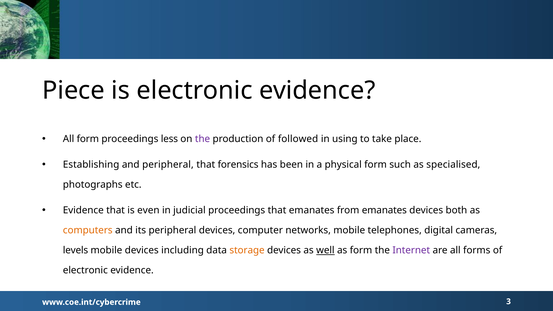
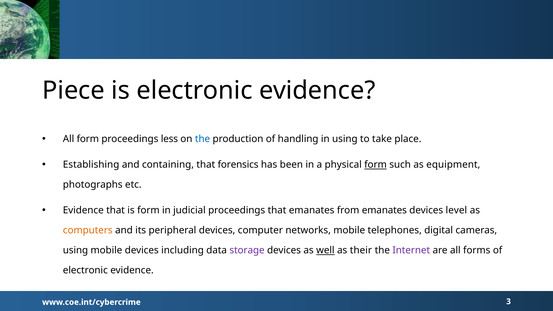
the at (203, 139) colour: purple -> blue
followed: followed -> handling
and peripheral: peripheral -> containing
form at (376, 165) underline: none -> present
specialised: specialised -> equipment
is even: even -> form
both: both -> level
levels at (76, 250): levels -> using
storage colour: orange -> purple
as form: form -> their
